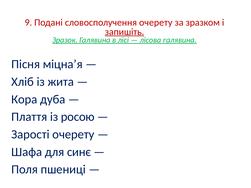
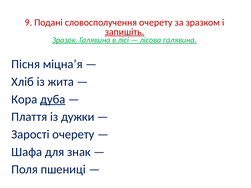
дуба underline: none -> present
росою: росою -> дужки
синє: синє -> знак
